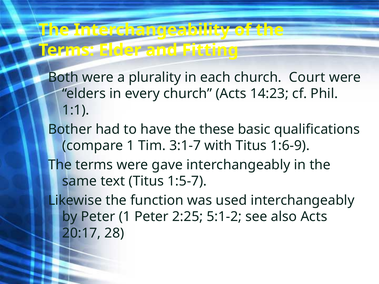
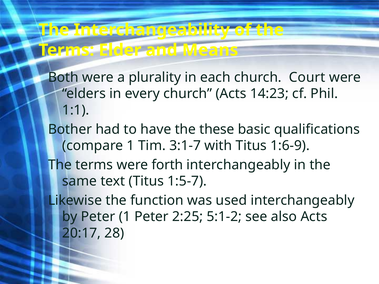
Fitting: Fitting -> Means
gave: gave -> forth
